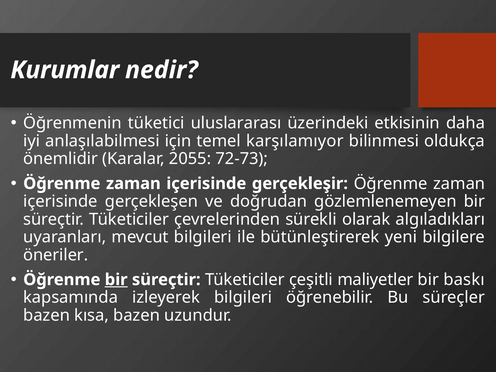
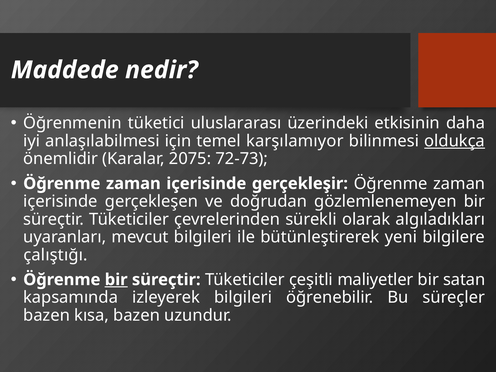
Kurumlar: Kurumlar -> Maddede
oldukça underline: none -> present
2055: 2055 -> 2075
öneriler: öneriler -> çalıştığı
baskı: baskı -> satan
